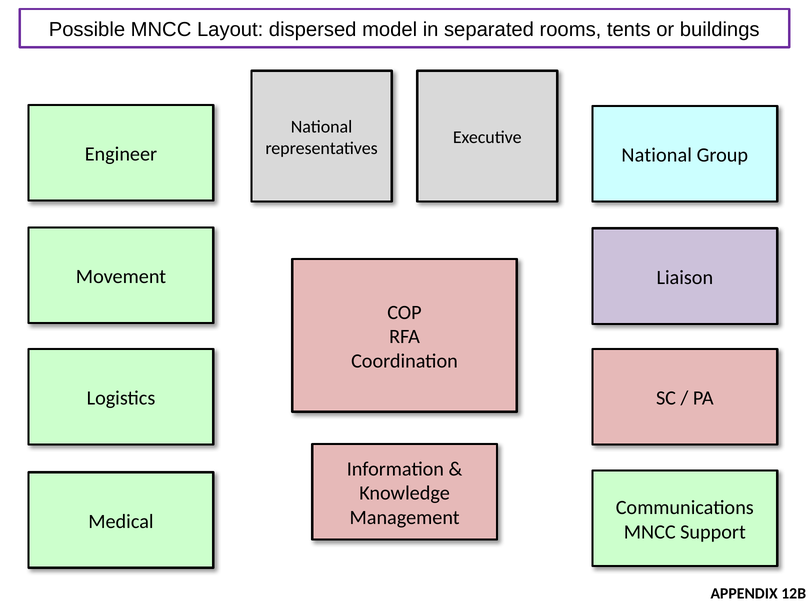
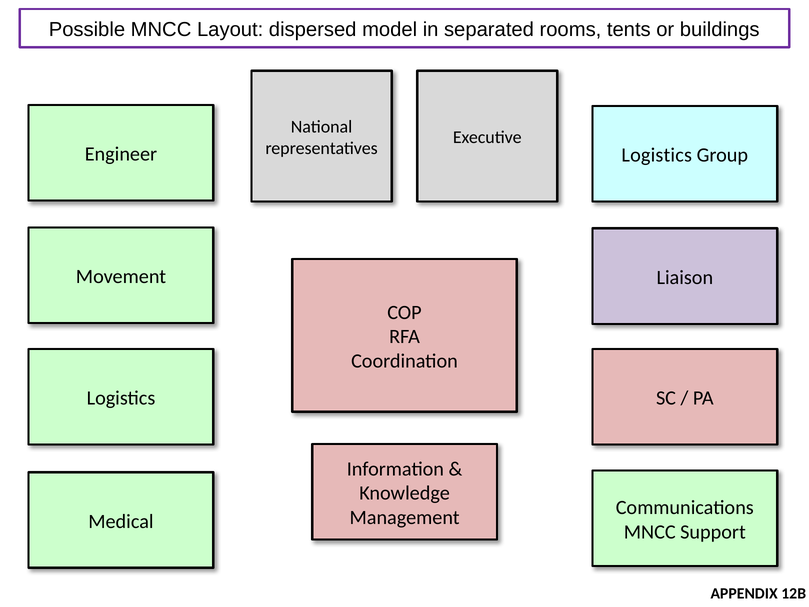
National at (657, 155): National -> Logistics
